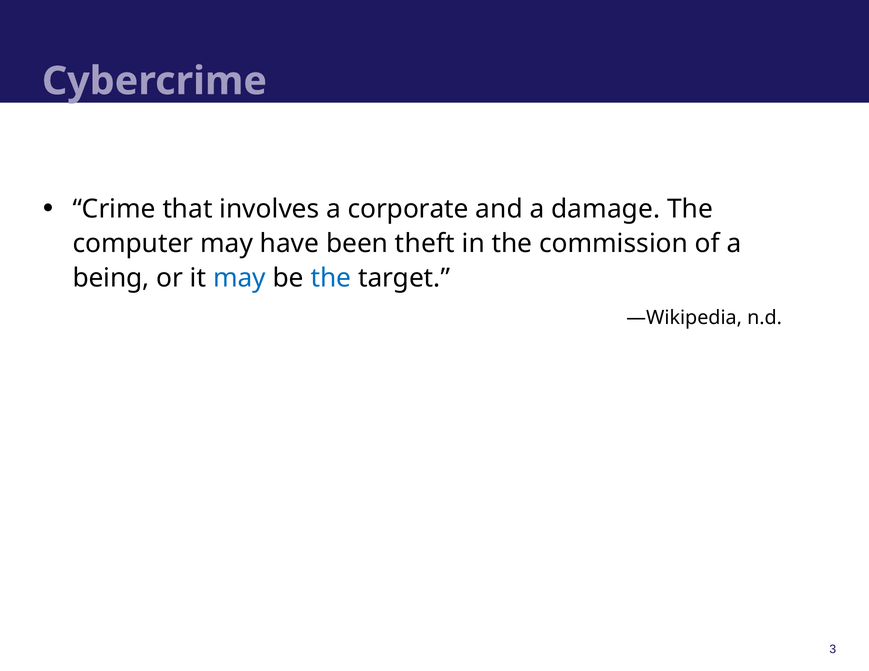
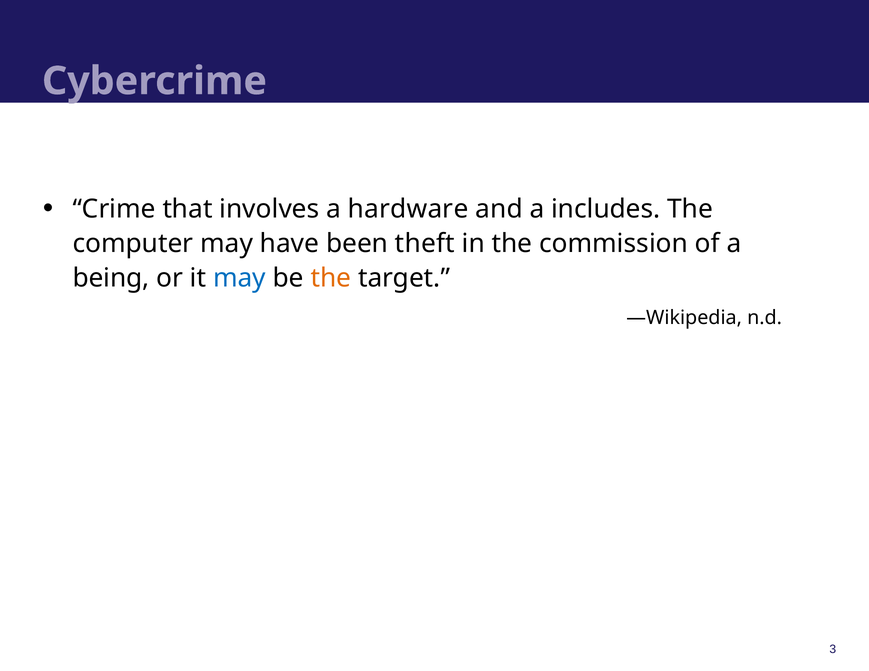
corporate: corporate -> hardware
damage: damage -> includes
the at (331, 279) colour: blue -> orange
